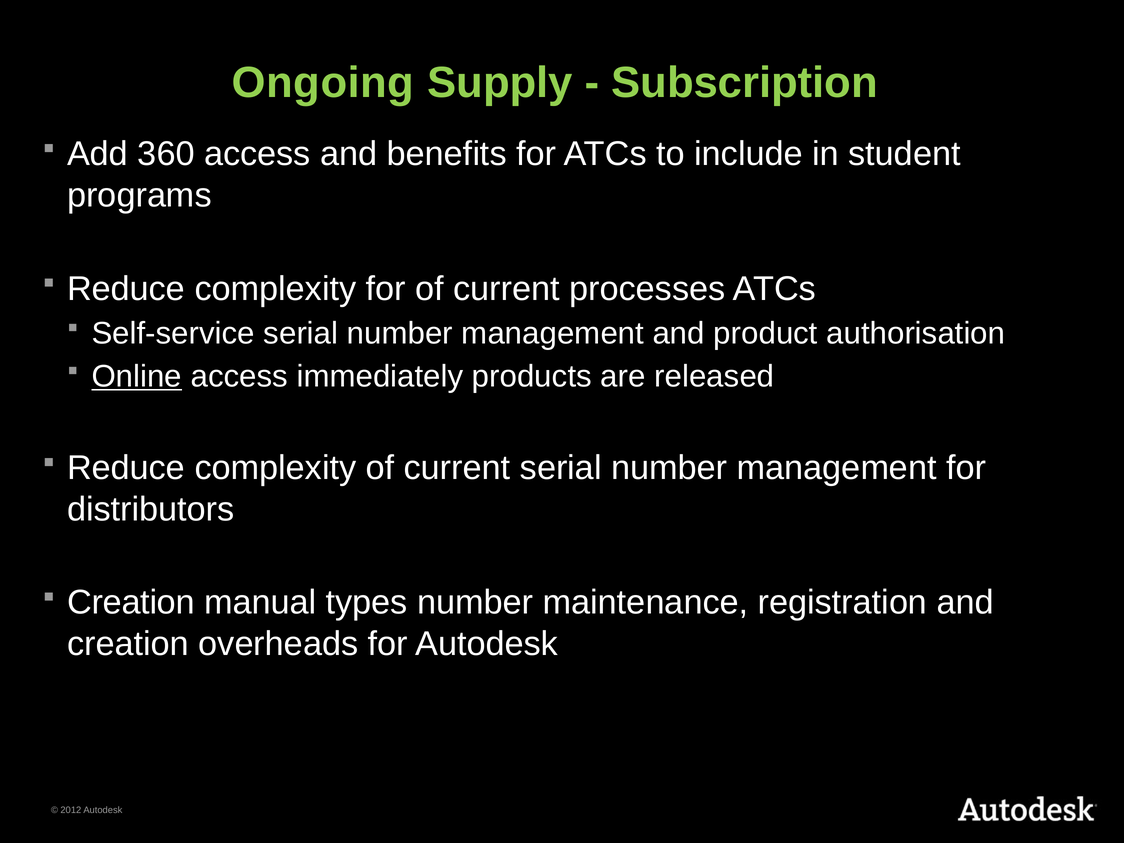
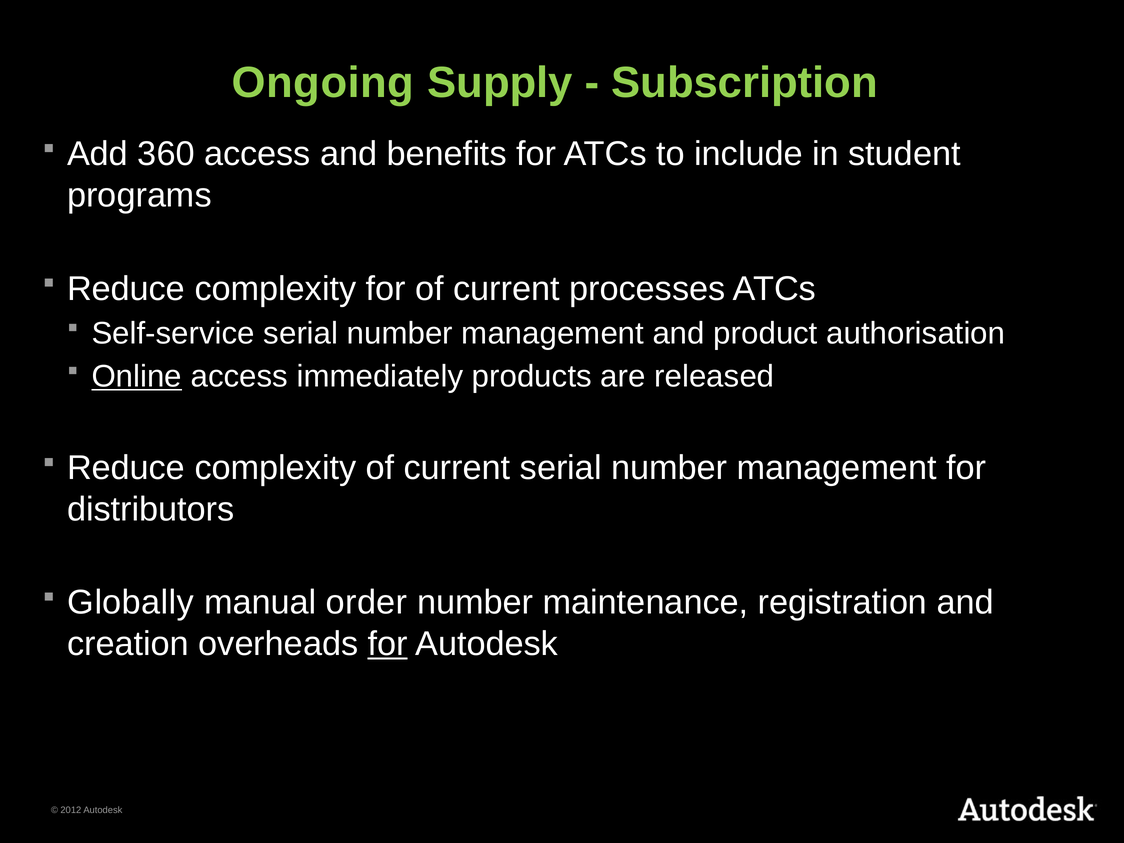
Creation at (131, 603): Creation -> Globally
types: types -> order
for at (388, 644) underline: none -> present
